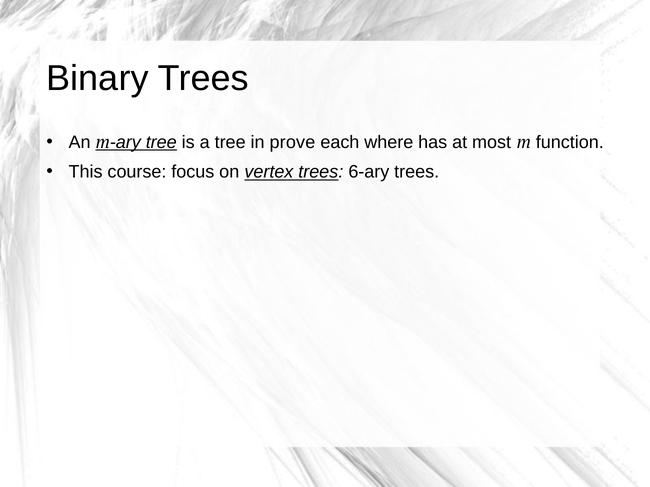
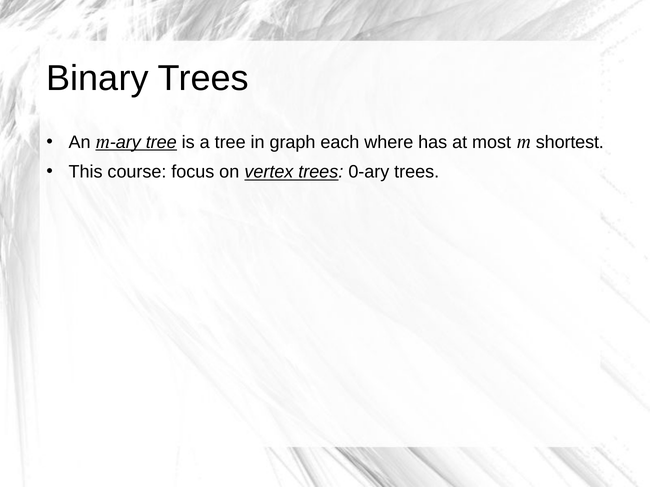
prove: prove -> graph
function: function -> shortest
6-ary: 6-ary -> 0-ary
